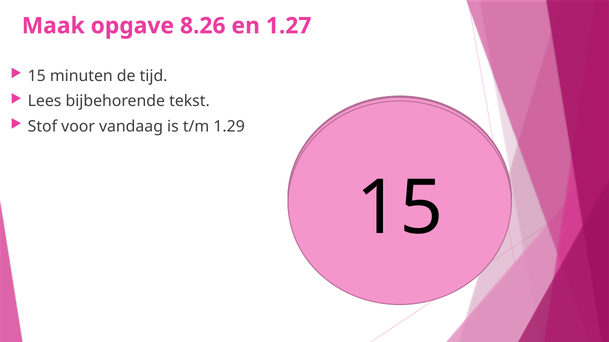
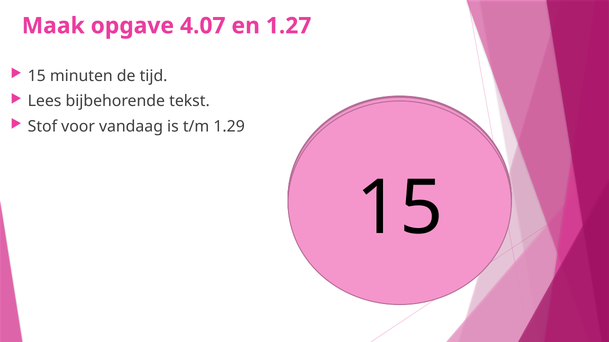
8.26: 8.26 -> 4.07
